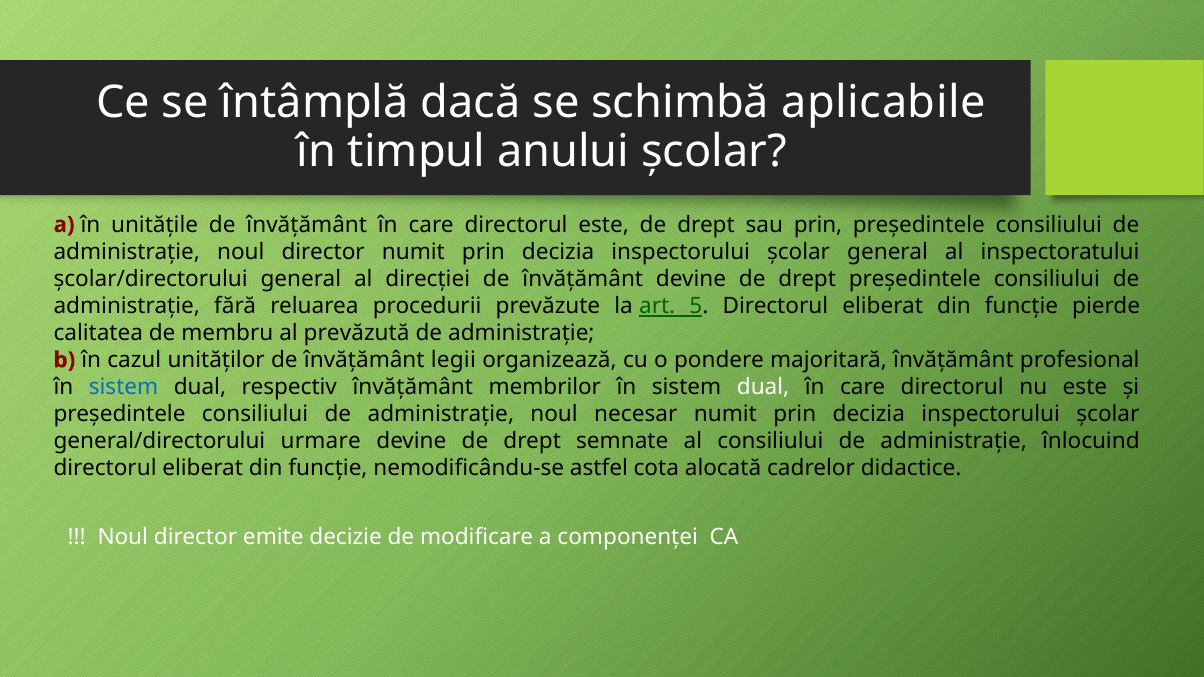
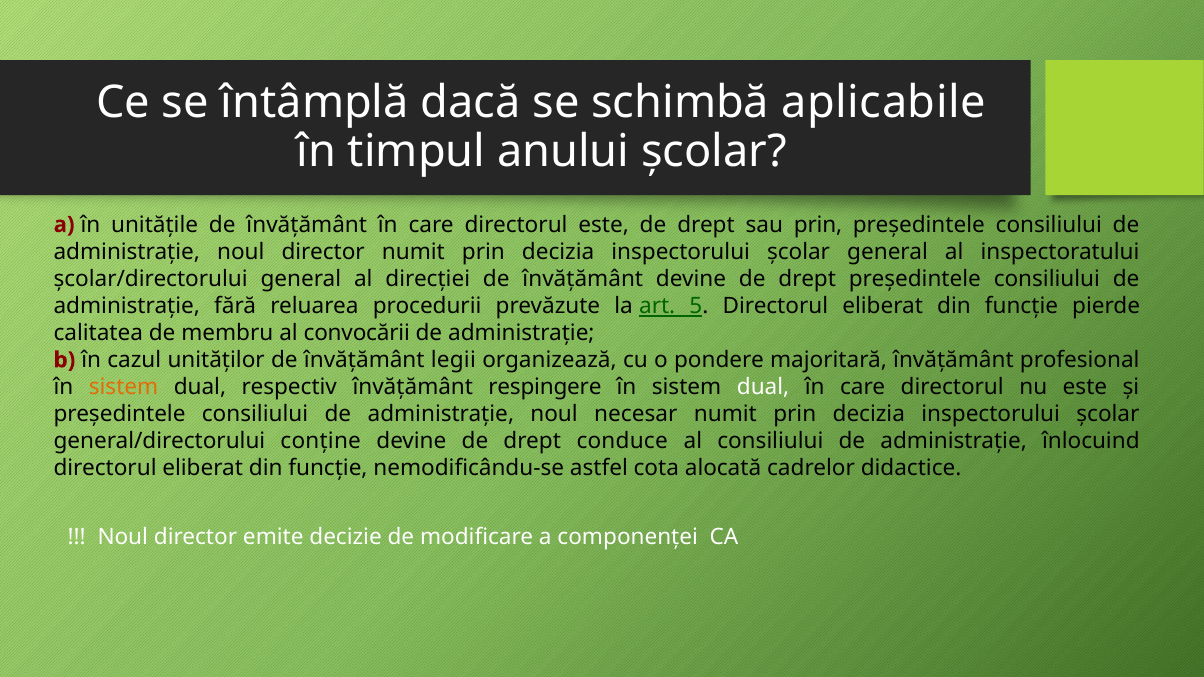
prevăzută: prevăzută -> convocării
sistem at (124, 387) colour: blue -> orange
membrilor: membrilor -> respingere
urmare: urmare -> conține
semnate: semnate -> conduce
